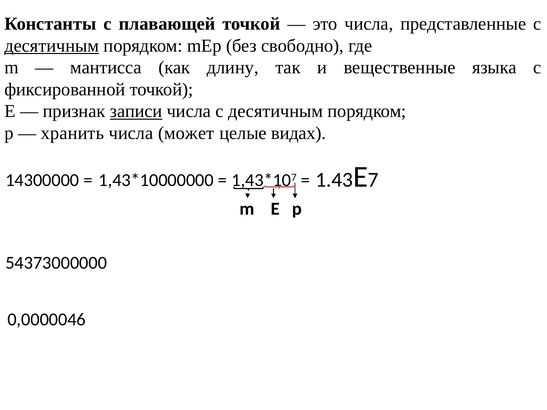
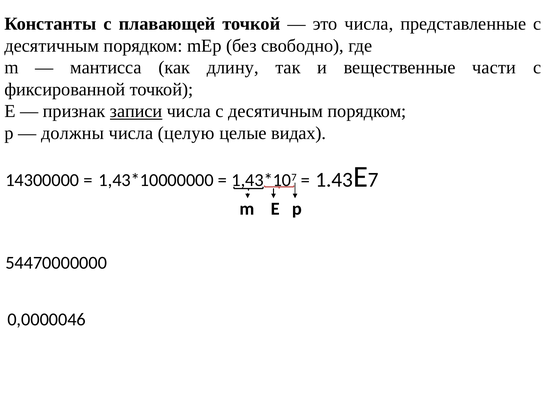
десятичным at (52, 46) underline: present -> none
языка: языка -> части
хранить: хранить -> должны
может: может -> целую
54373000000: 54373000000 -> 54470000000
